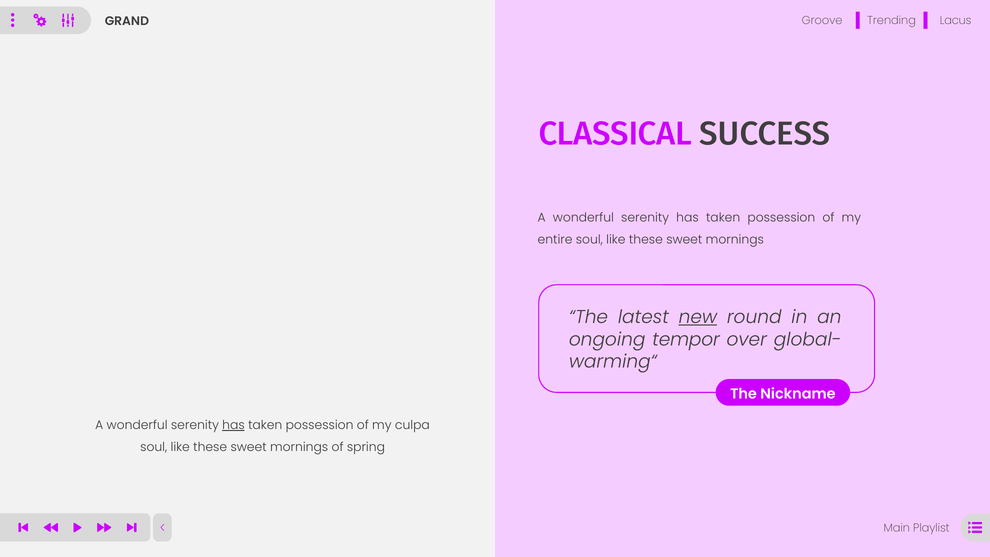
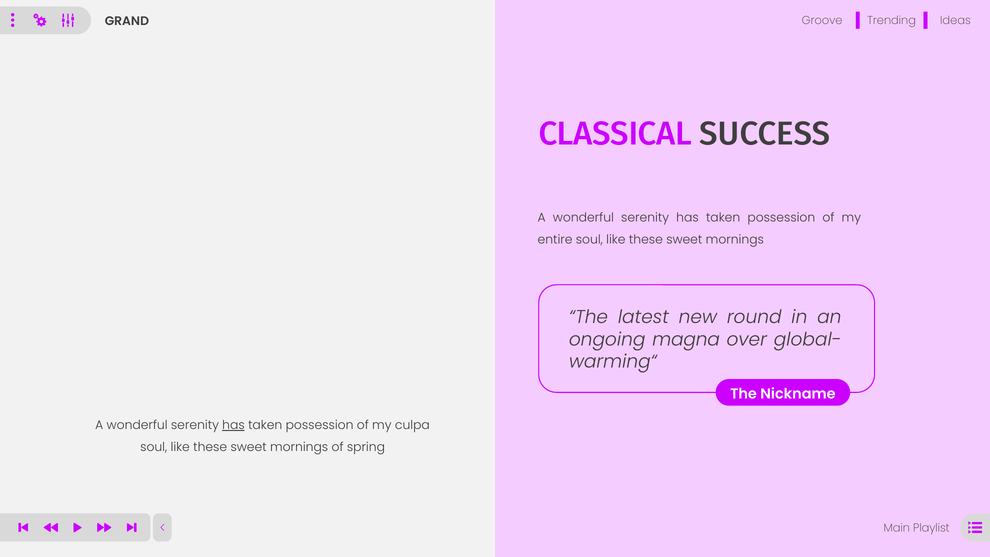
Lacus: Lacus -> Ideas
new underline: present -> none
tempor: tempor -> magna
